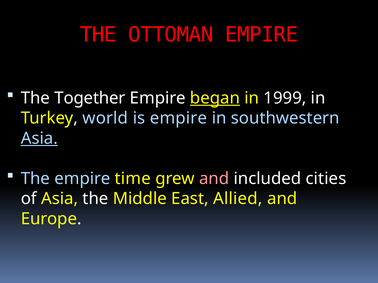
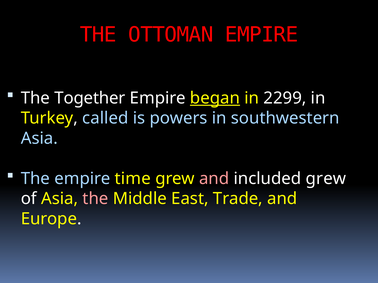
1999: 1999 -> 2299
world: world -> called
is empire: empire -> powers
Asia at (39, 139) underline: present -> none
included cities: cities -> grew
the at (95, 199) colour: white -> pink
Allied: Allied -> Trade
